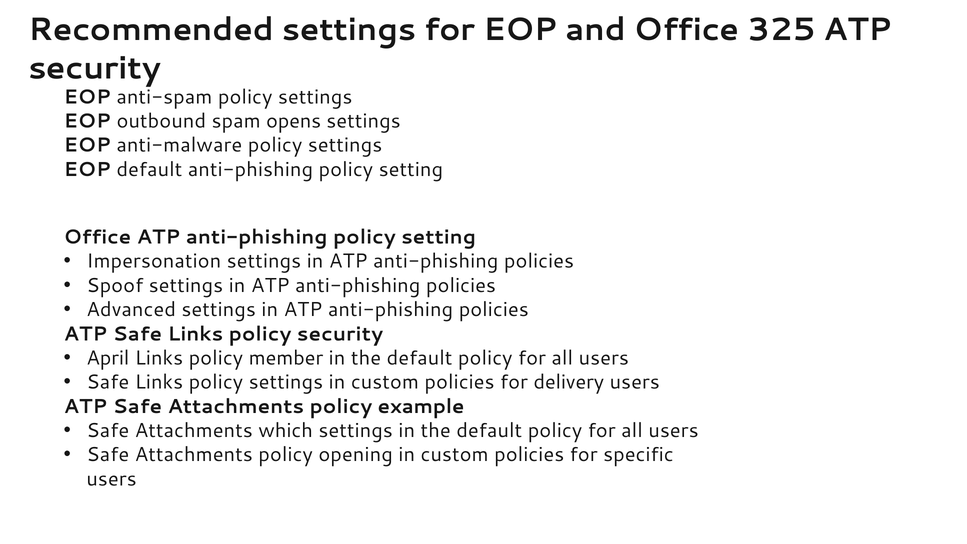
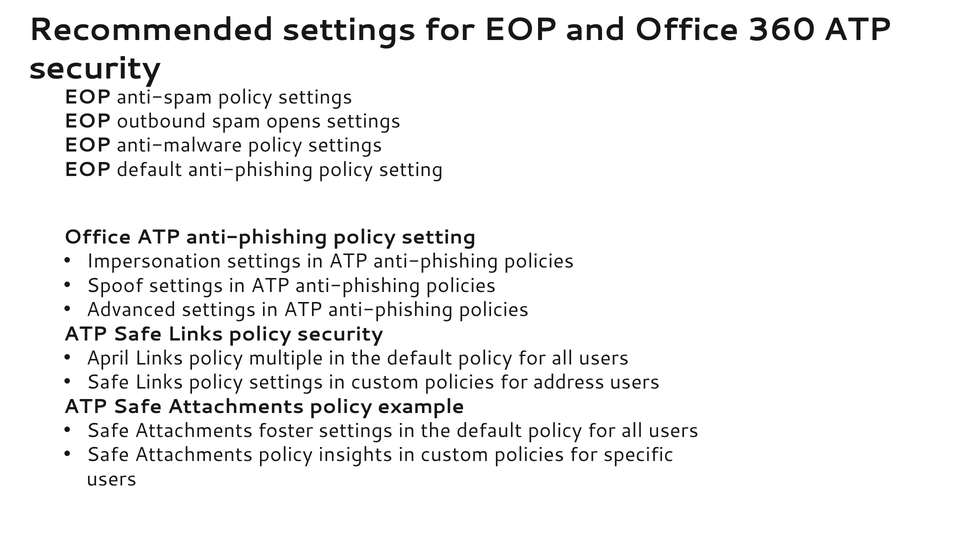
325: 325 -> 360
member: member -> multiple
delivery: delivery -> address
which: which -> foster
opening: opening -> insights
